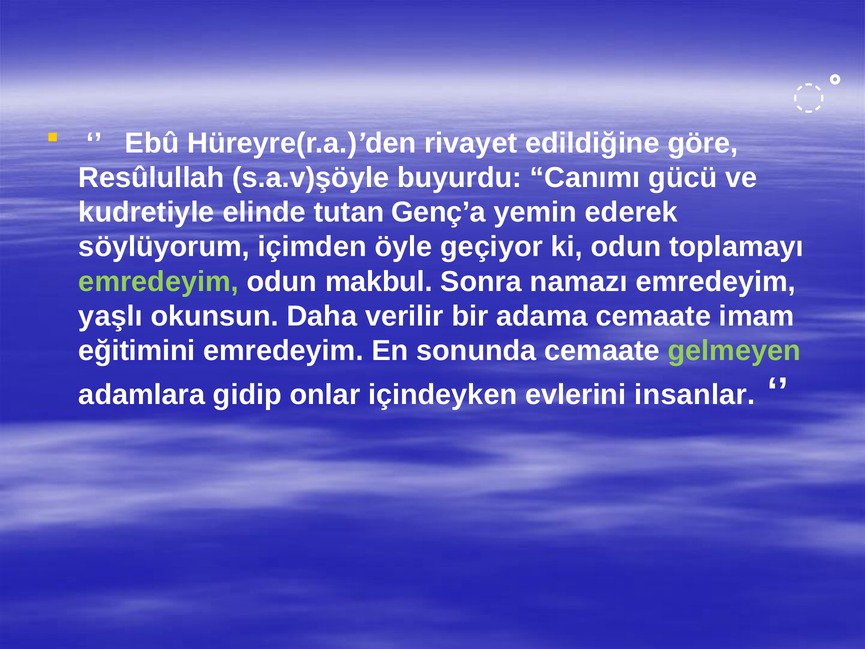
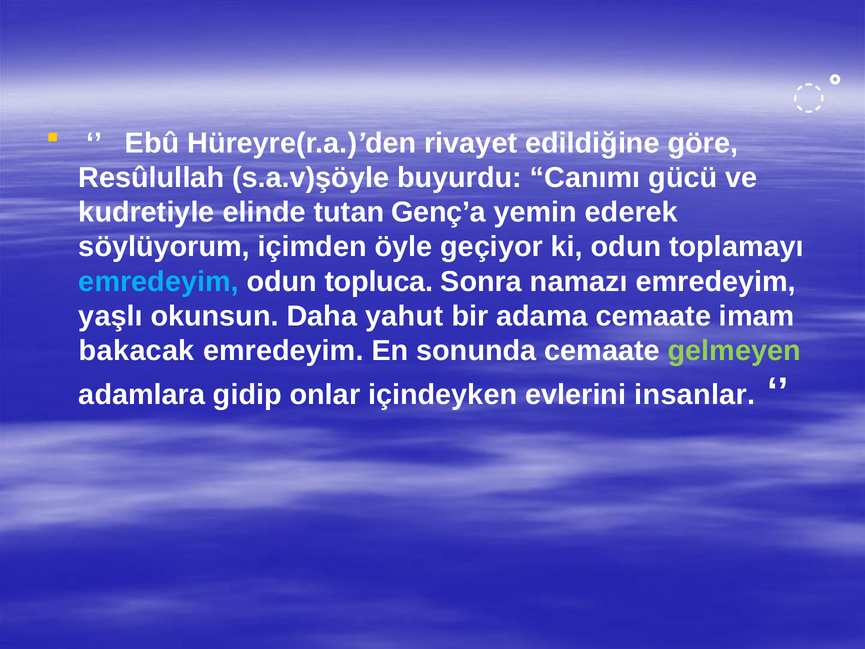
emredeyim at (159, 281) colour: light green -> light blue
makbul: makbul -> topluca
verilir: verilir -> yahut
eğitimini: eğitimini -> bakacak
